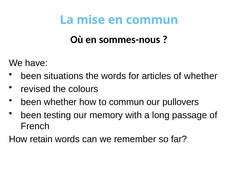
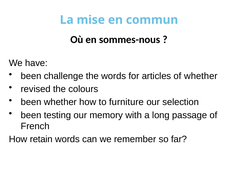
situations: situations -> challenge
to commun: commun -> furniture
pullovers: pullovers -> selection
